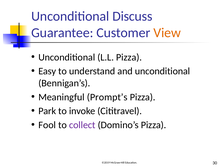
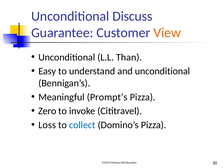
L.L Pizza: Pizza -> Than
Park: Park -> Zero
Fool: Fool -> Loss
collect colour: purple -> blue
